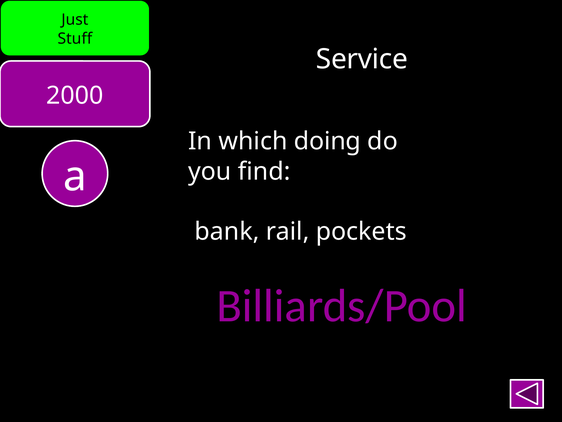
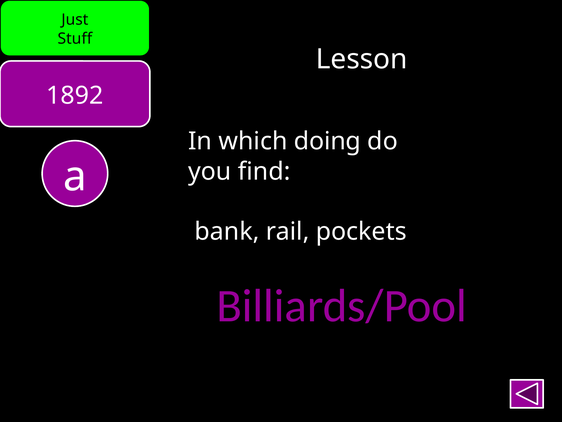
Service: Service -> Lesson
2000: 2000 -> 1892
